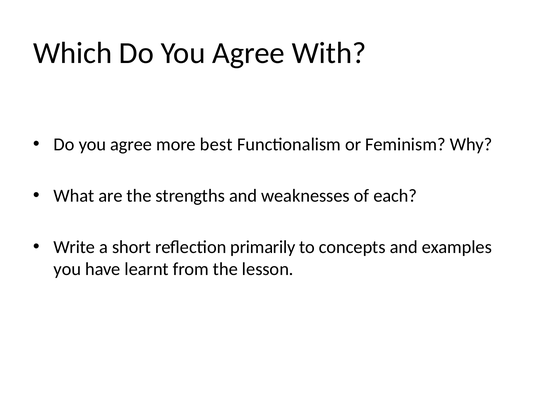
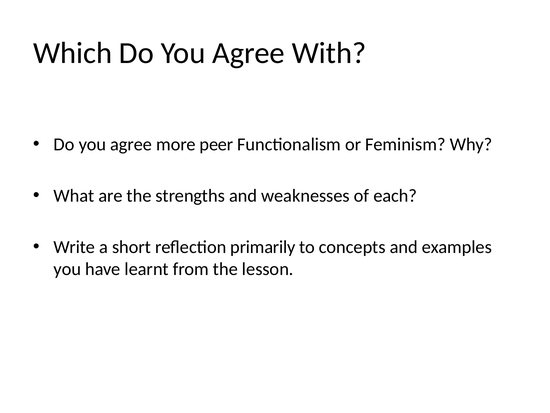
best: best -> peer
